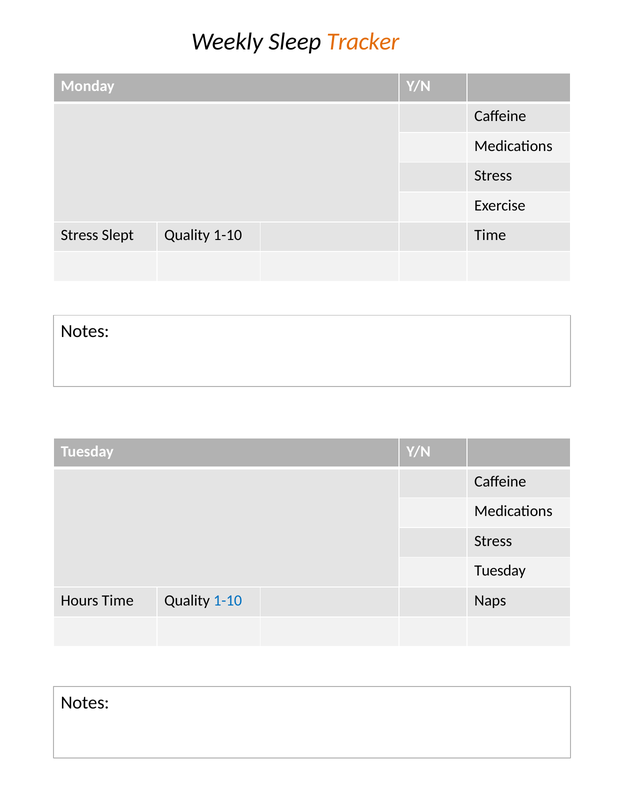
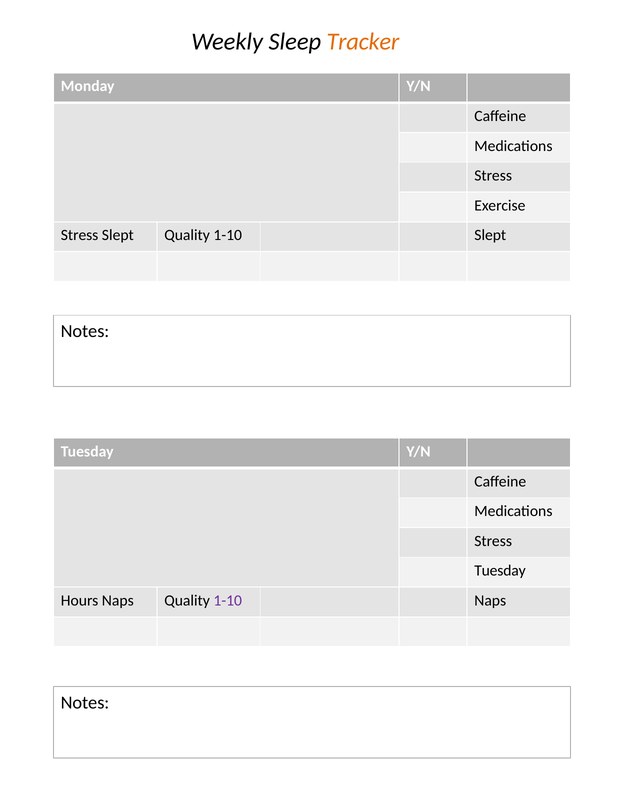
1-10 Time: Time -> Slept
Hours Time: Time -> Naps
1-10 at (228, 600) colour: blue -> purple
